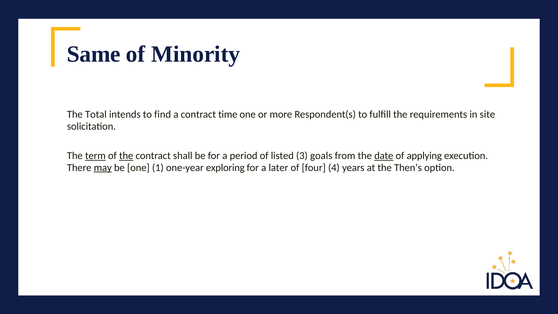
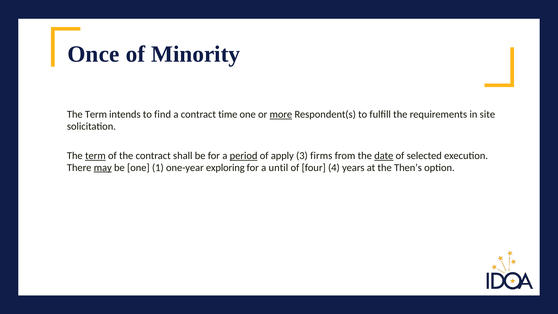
Same: Same -> Once
Total at (96, 114): Total -> Term
more underline: none -> present
the at (126, 156) underline: present -> none
period underline: none -> present
listed: listed -> apply
goals: goals -> firms
applying: applying -> selected
later: later -> until
